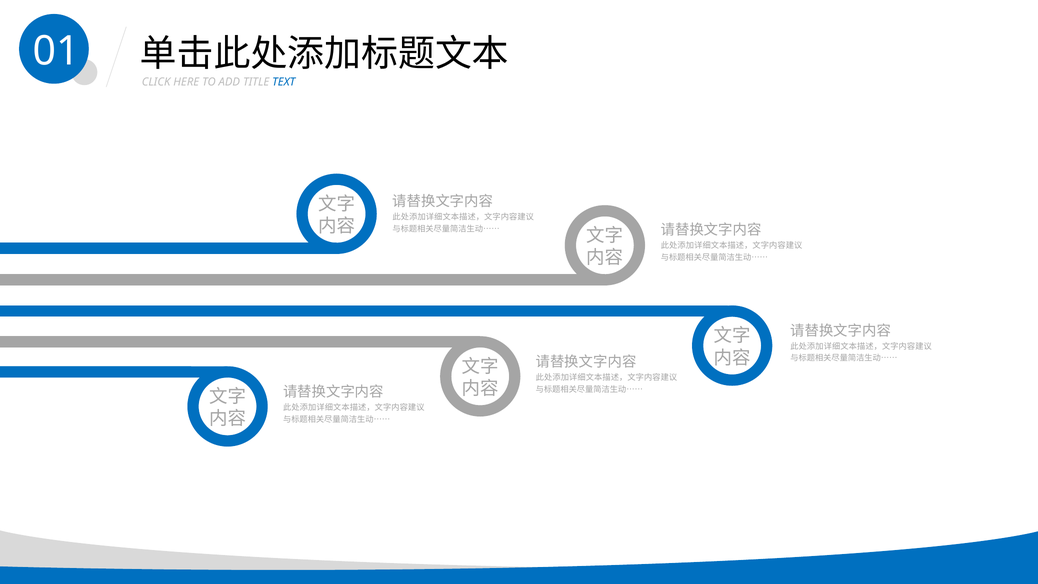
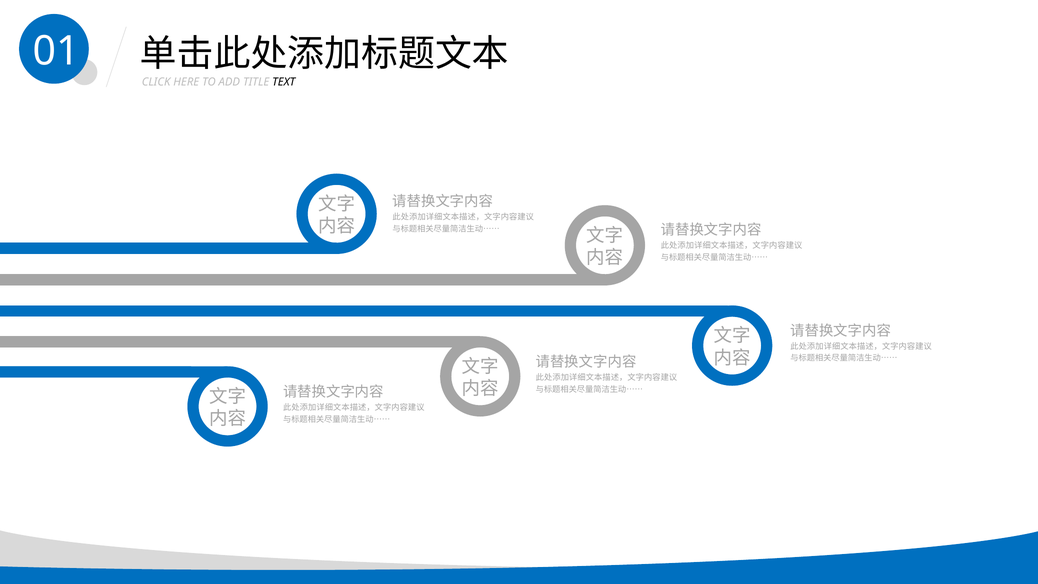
TEXT colour: blue -> black
